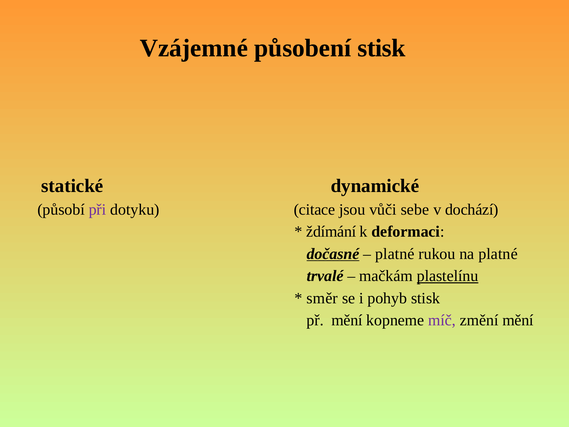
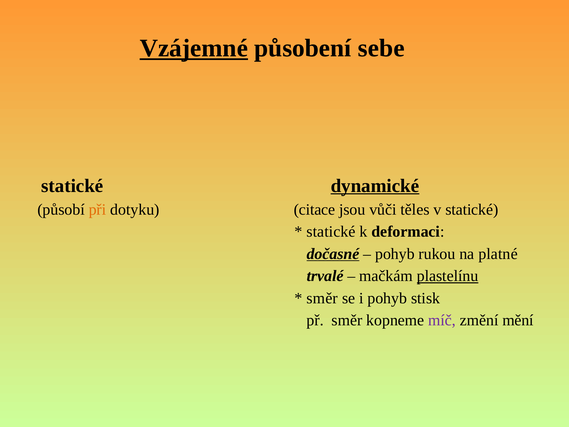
Vzájemné underline: none -> present
působení stisk: stisk -> sebe
dynamické underline: none -> present
při colour: purple -> orange
sebe: sebe -> těles
v dochází: dochází -> statické
ždímání at (331, 232): ždímání -> statické
platné at (395, 254): platné -> pohyb
př mění: mění -> směr
